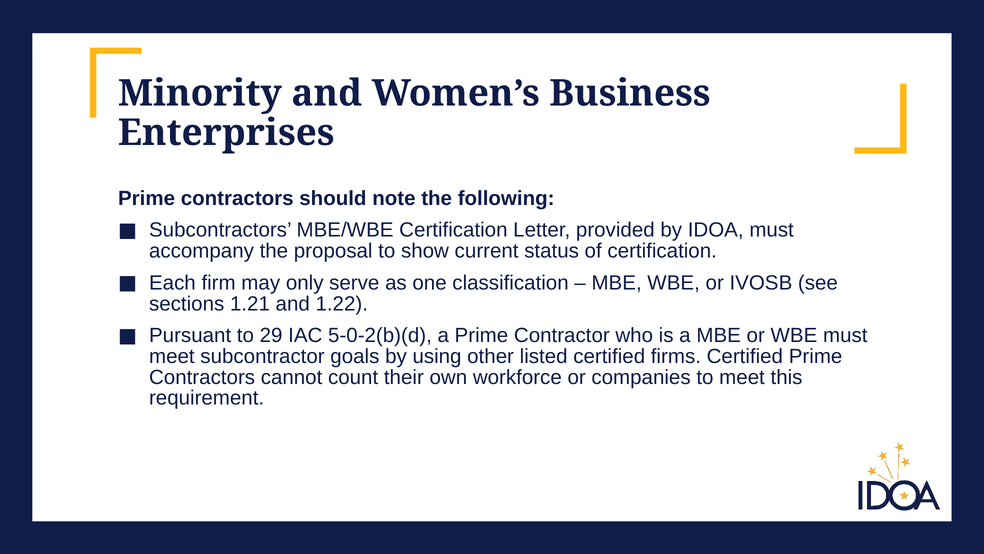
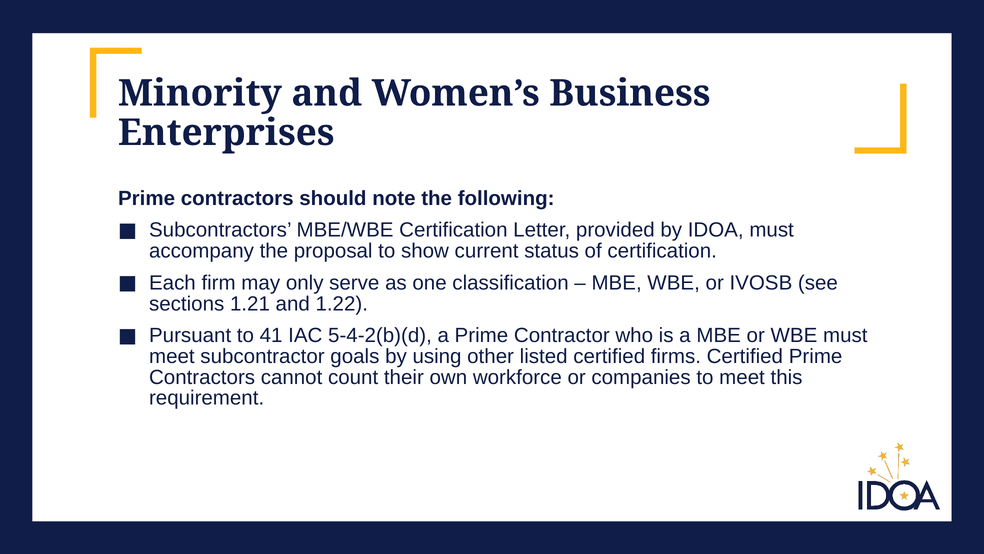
29: 29 -> 41
5-0-2(b)(d: 5-0-2(b)(d -> 5-4-2(b)(d
